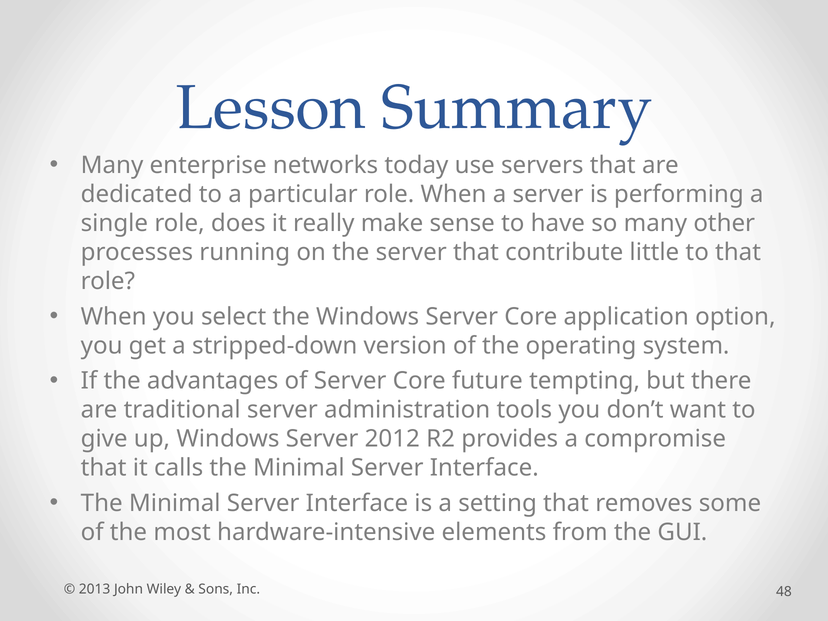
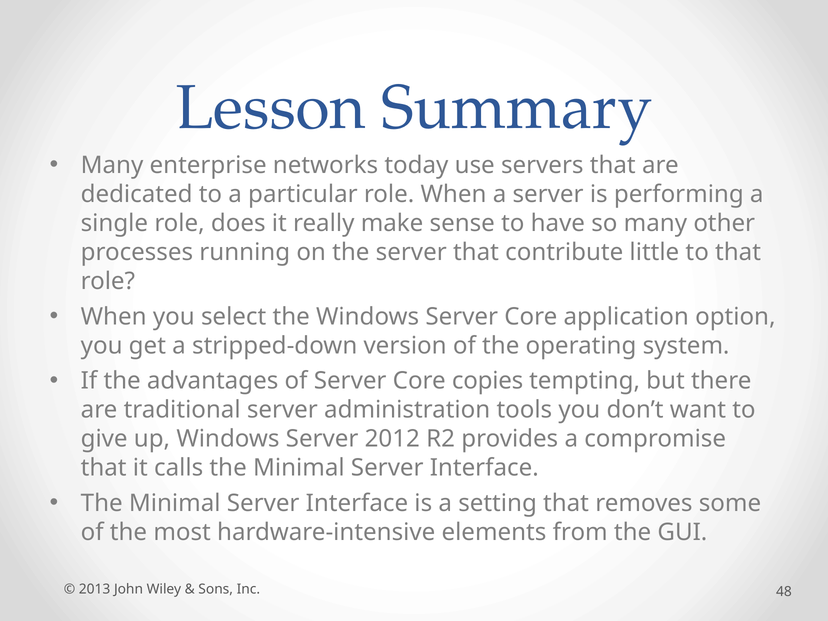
future: future -> copies
